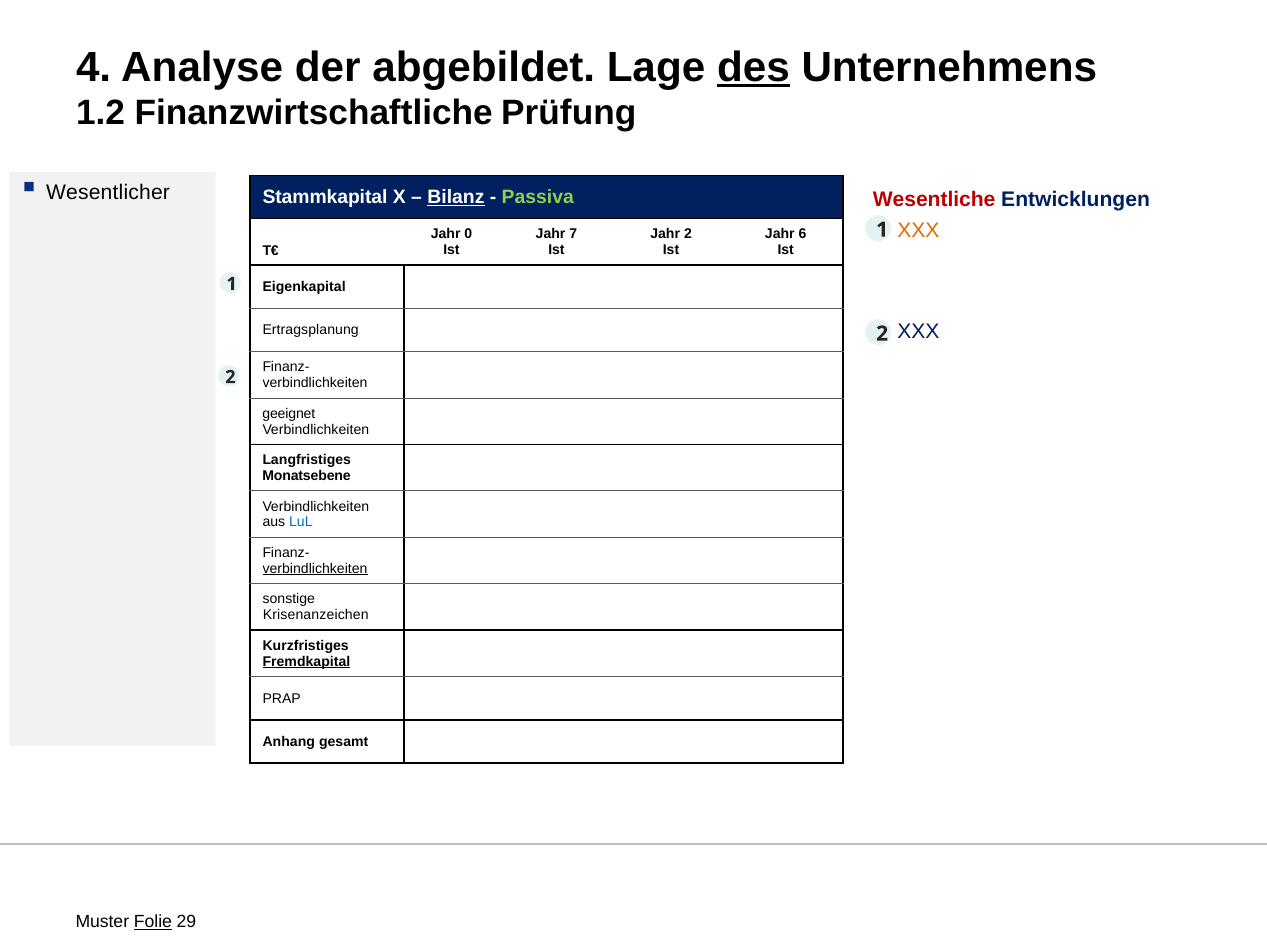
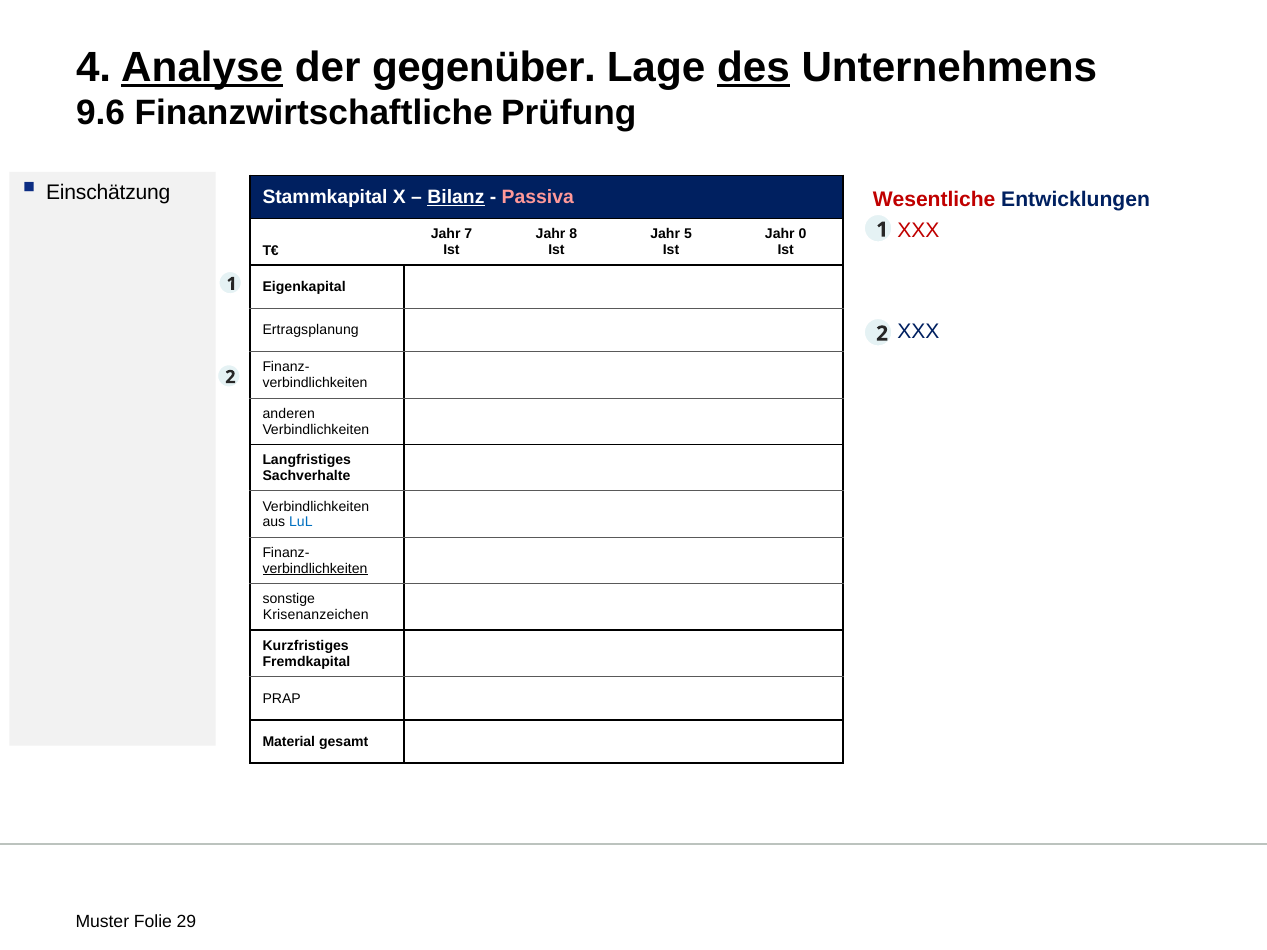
Analyse underline: none -> present
abgebildet: abgebildet -> gegenüber
1.2: 1.2 -> 9.6
Wesentlicher: Wesentlicher -> Einschätzung
Passiva colour: light green -> pink
XXX at (918, 231) colour: orange -> red
0: 0 -> 7
7: 7 -> 8
Jahr 2: 2 -> 5
6: 6 -> 0
geeignet: geeignet -> anderen
Monatsebene: Monatsebene -> Sachverhalte
Fremdkapital underline: present -> none
Anhang: Anhang -> Material
Folie underline: present -> none
